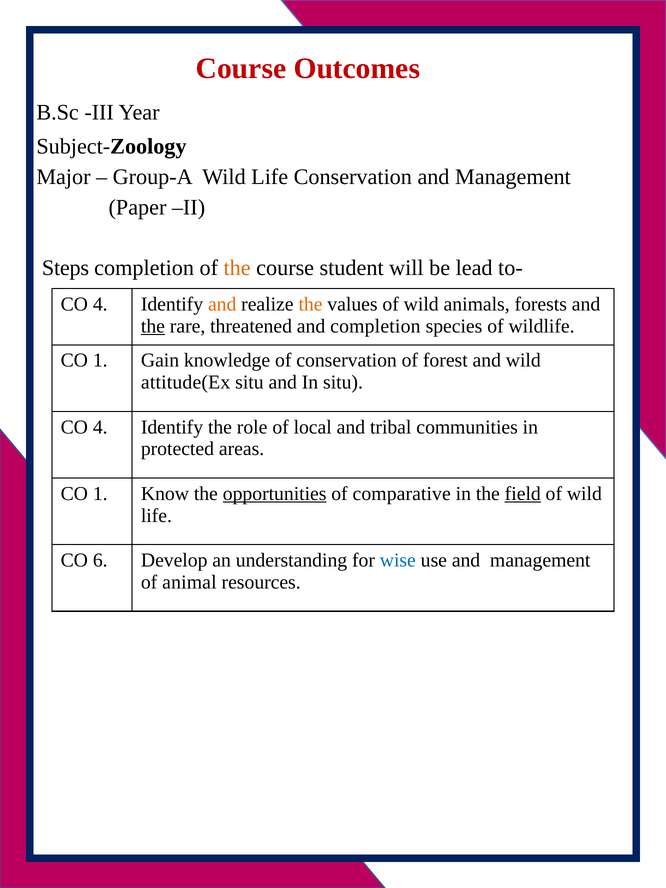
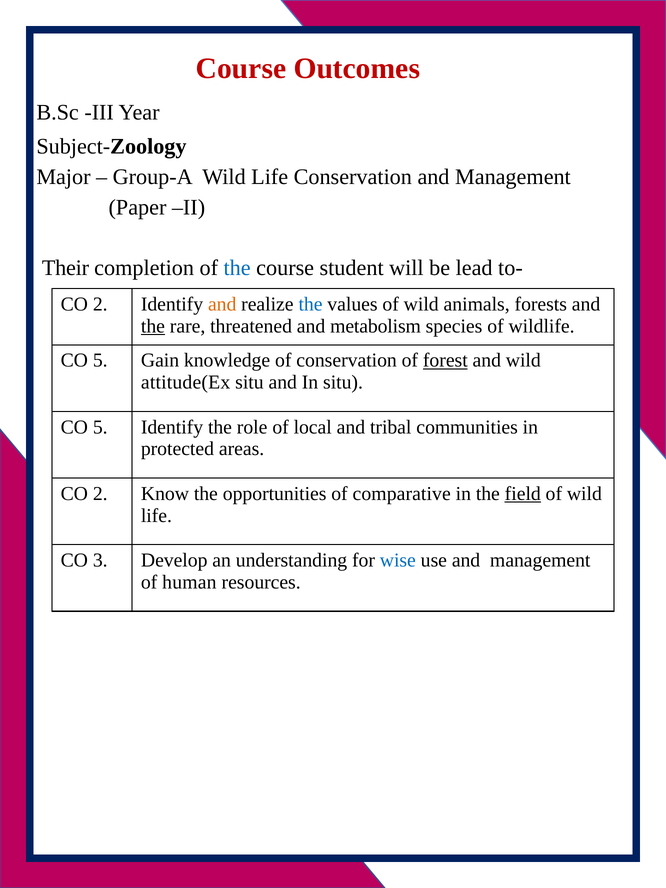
Steps: Steps -> Their
the at (237, 268) colour: orange -> blue
4 at (100, 304): 4 -> 2
the at (311, 304) colour: orange -> blue
and completion: completion -> metabolism
1 at (100, 360): 1 -> 5
forest underline: none -> present
4 at (100, 427): 4 -> 5
1 at (100, 494): 1 -> 2
opportunities underline: present -> none
6: 6 -> 3
animal: animal -> human
